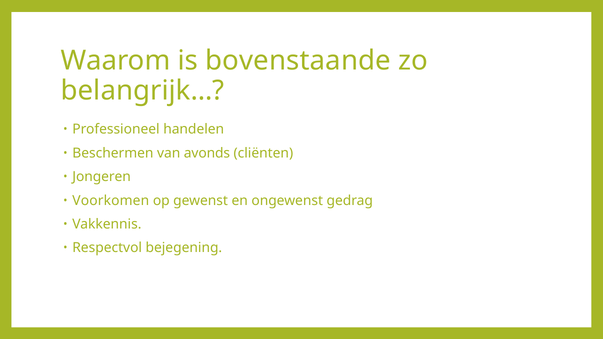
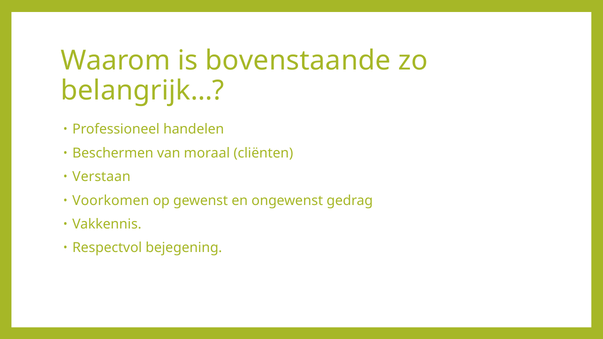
avonds: avonds -> moraal
Jongeren: Jongeren -> Verstaan
